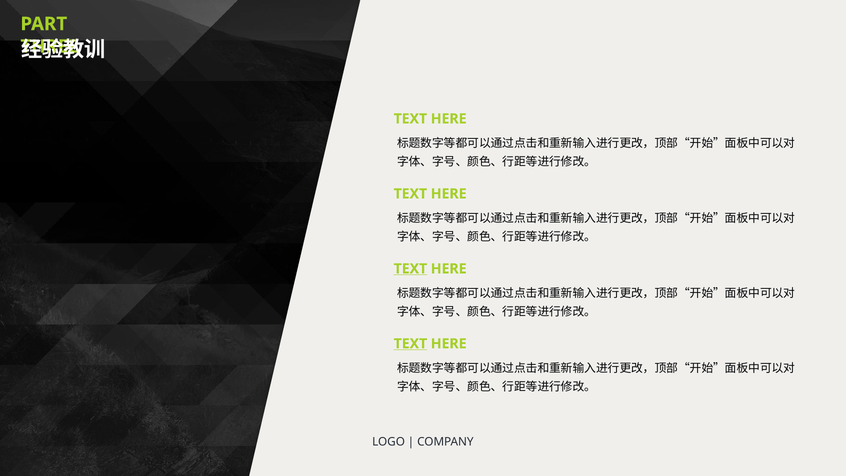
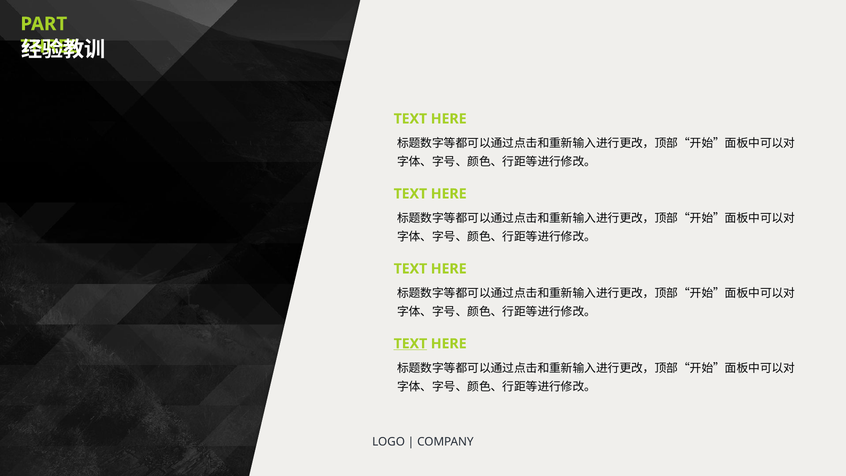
TEXT at (410, 269) underline: present -> none
